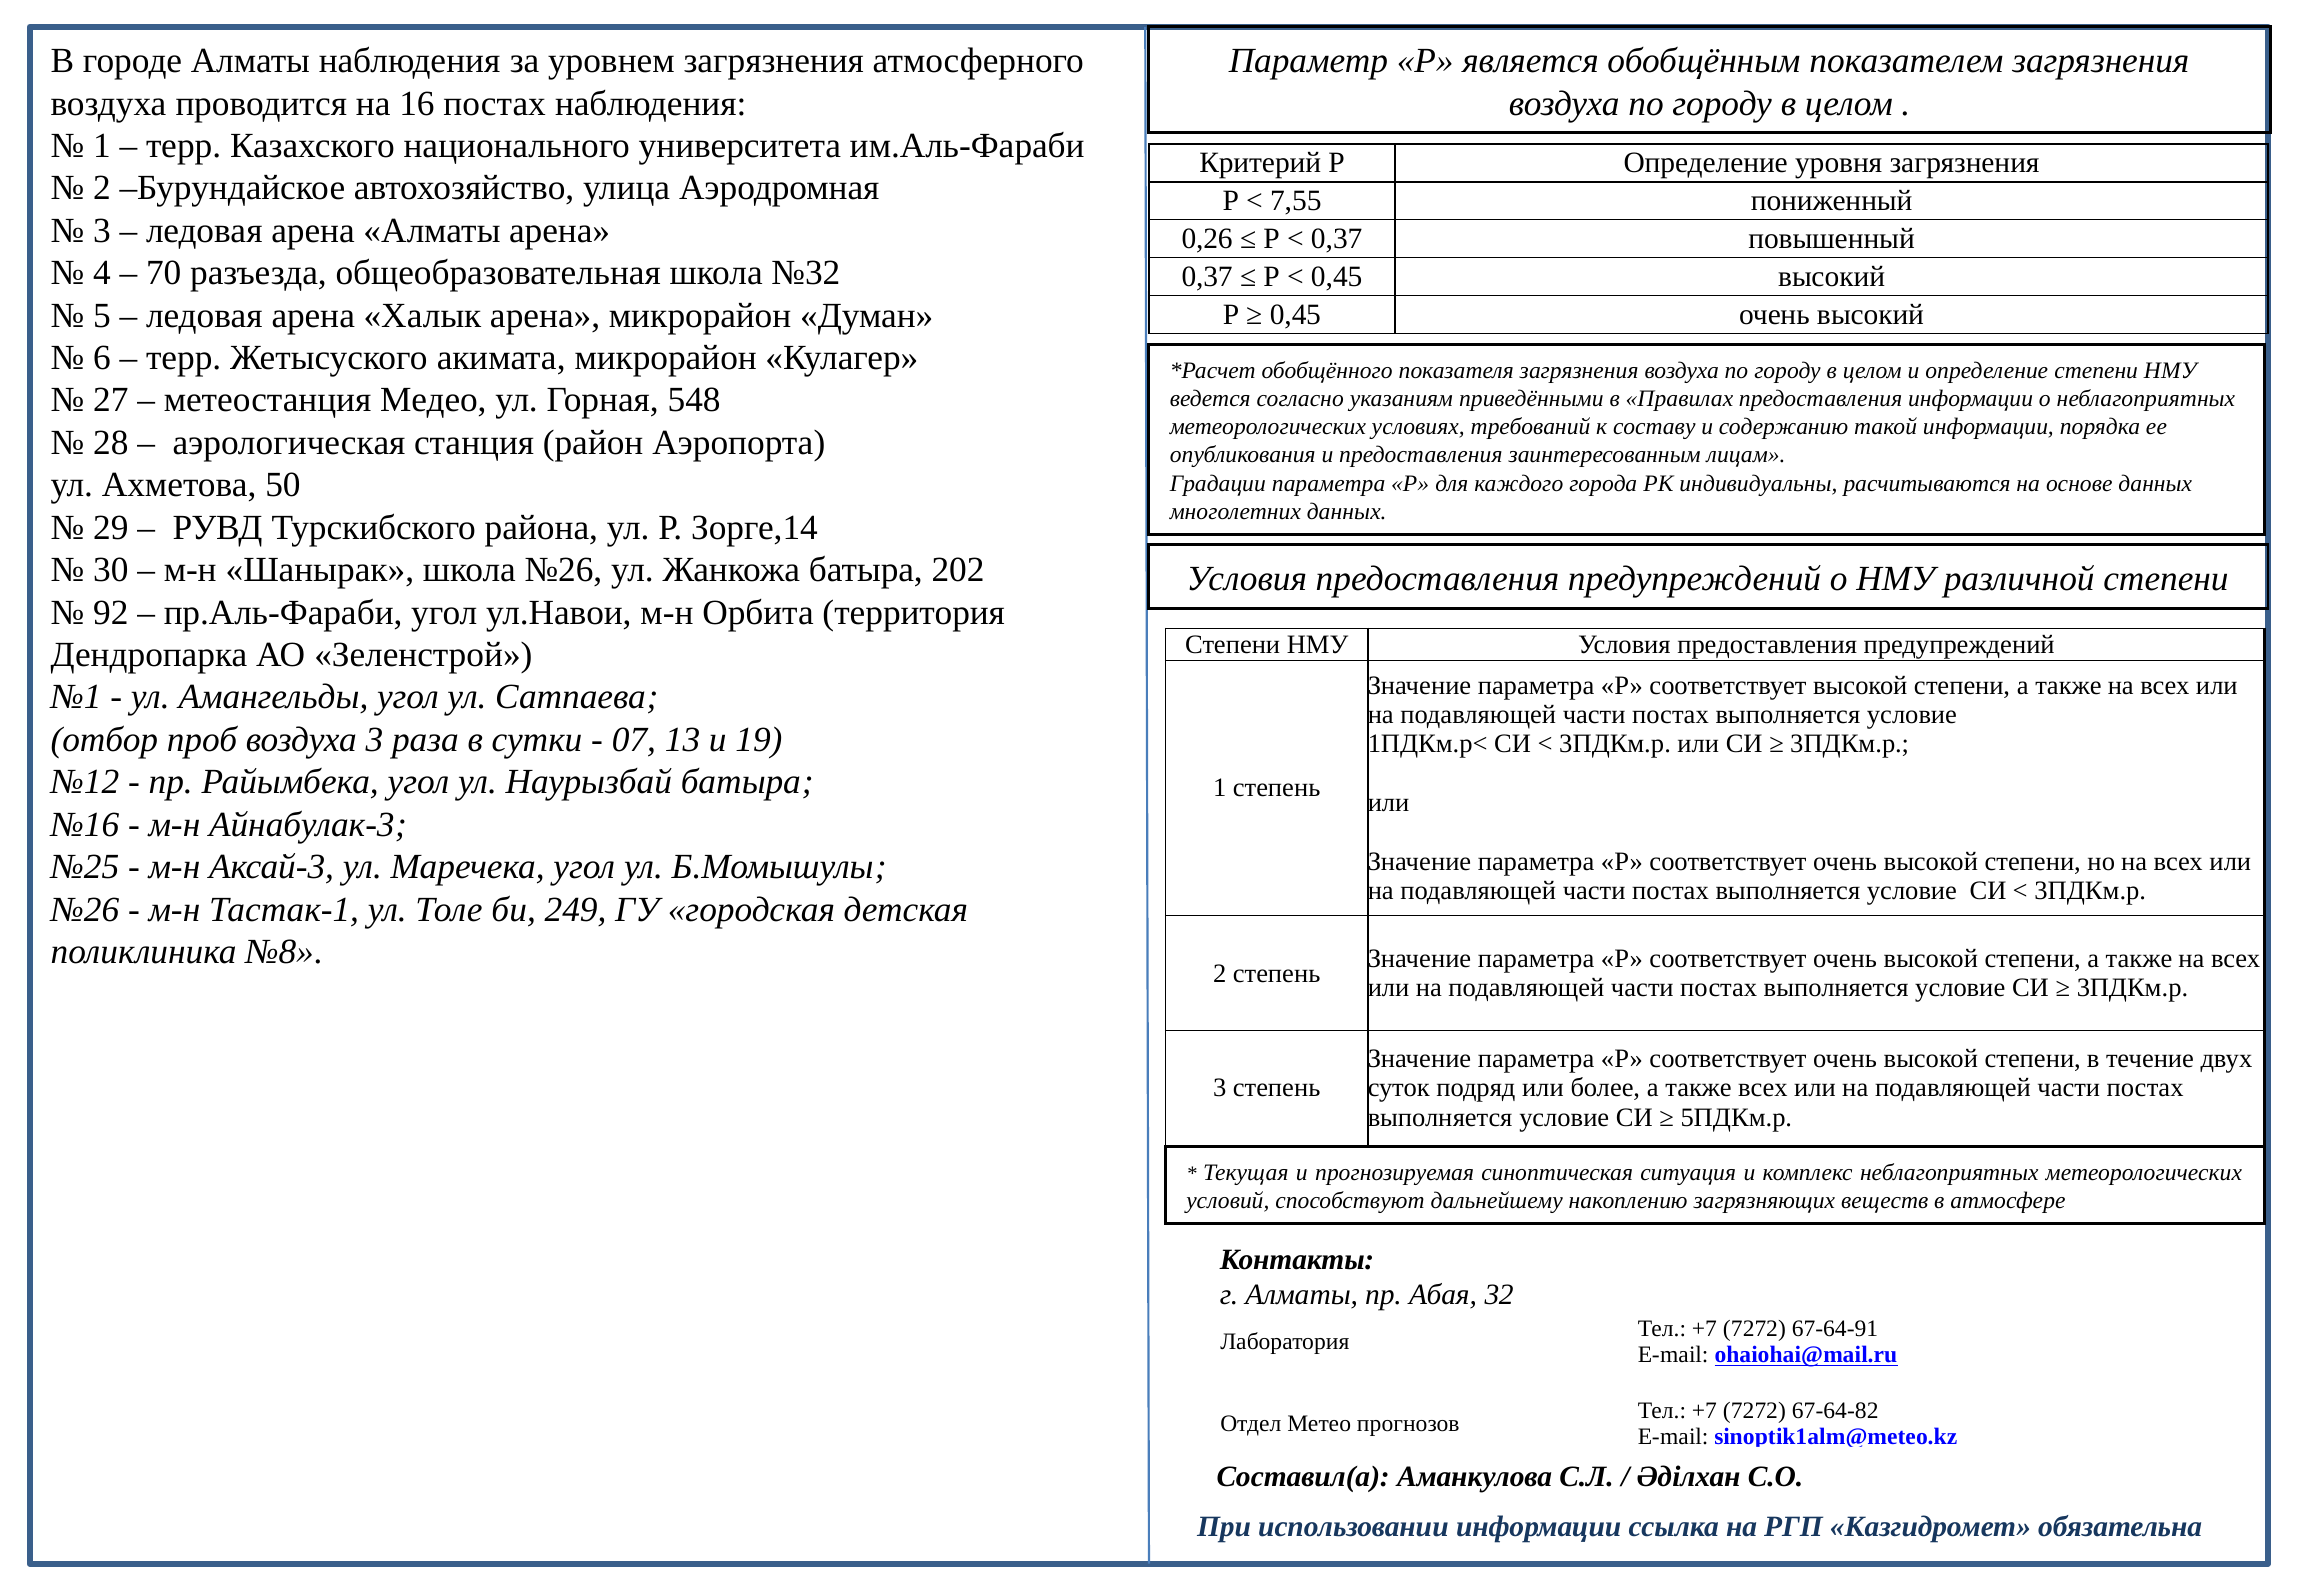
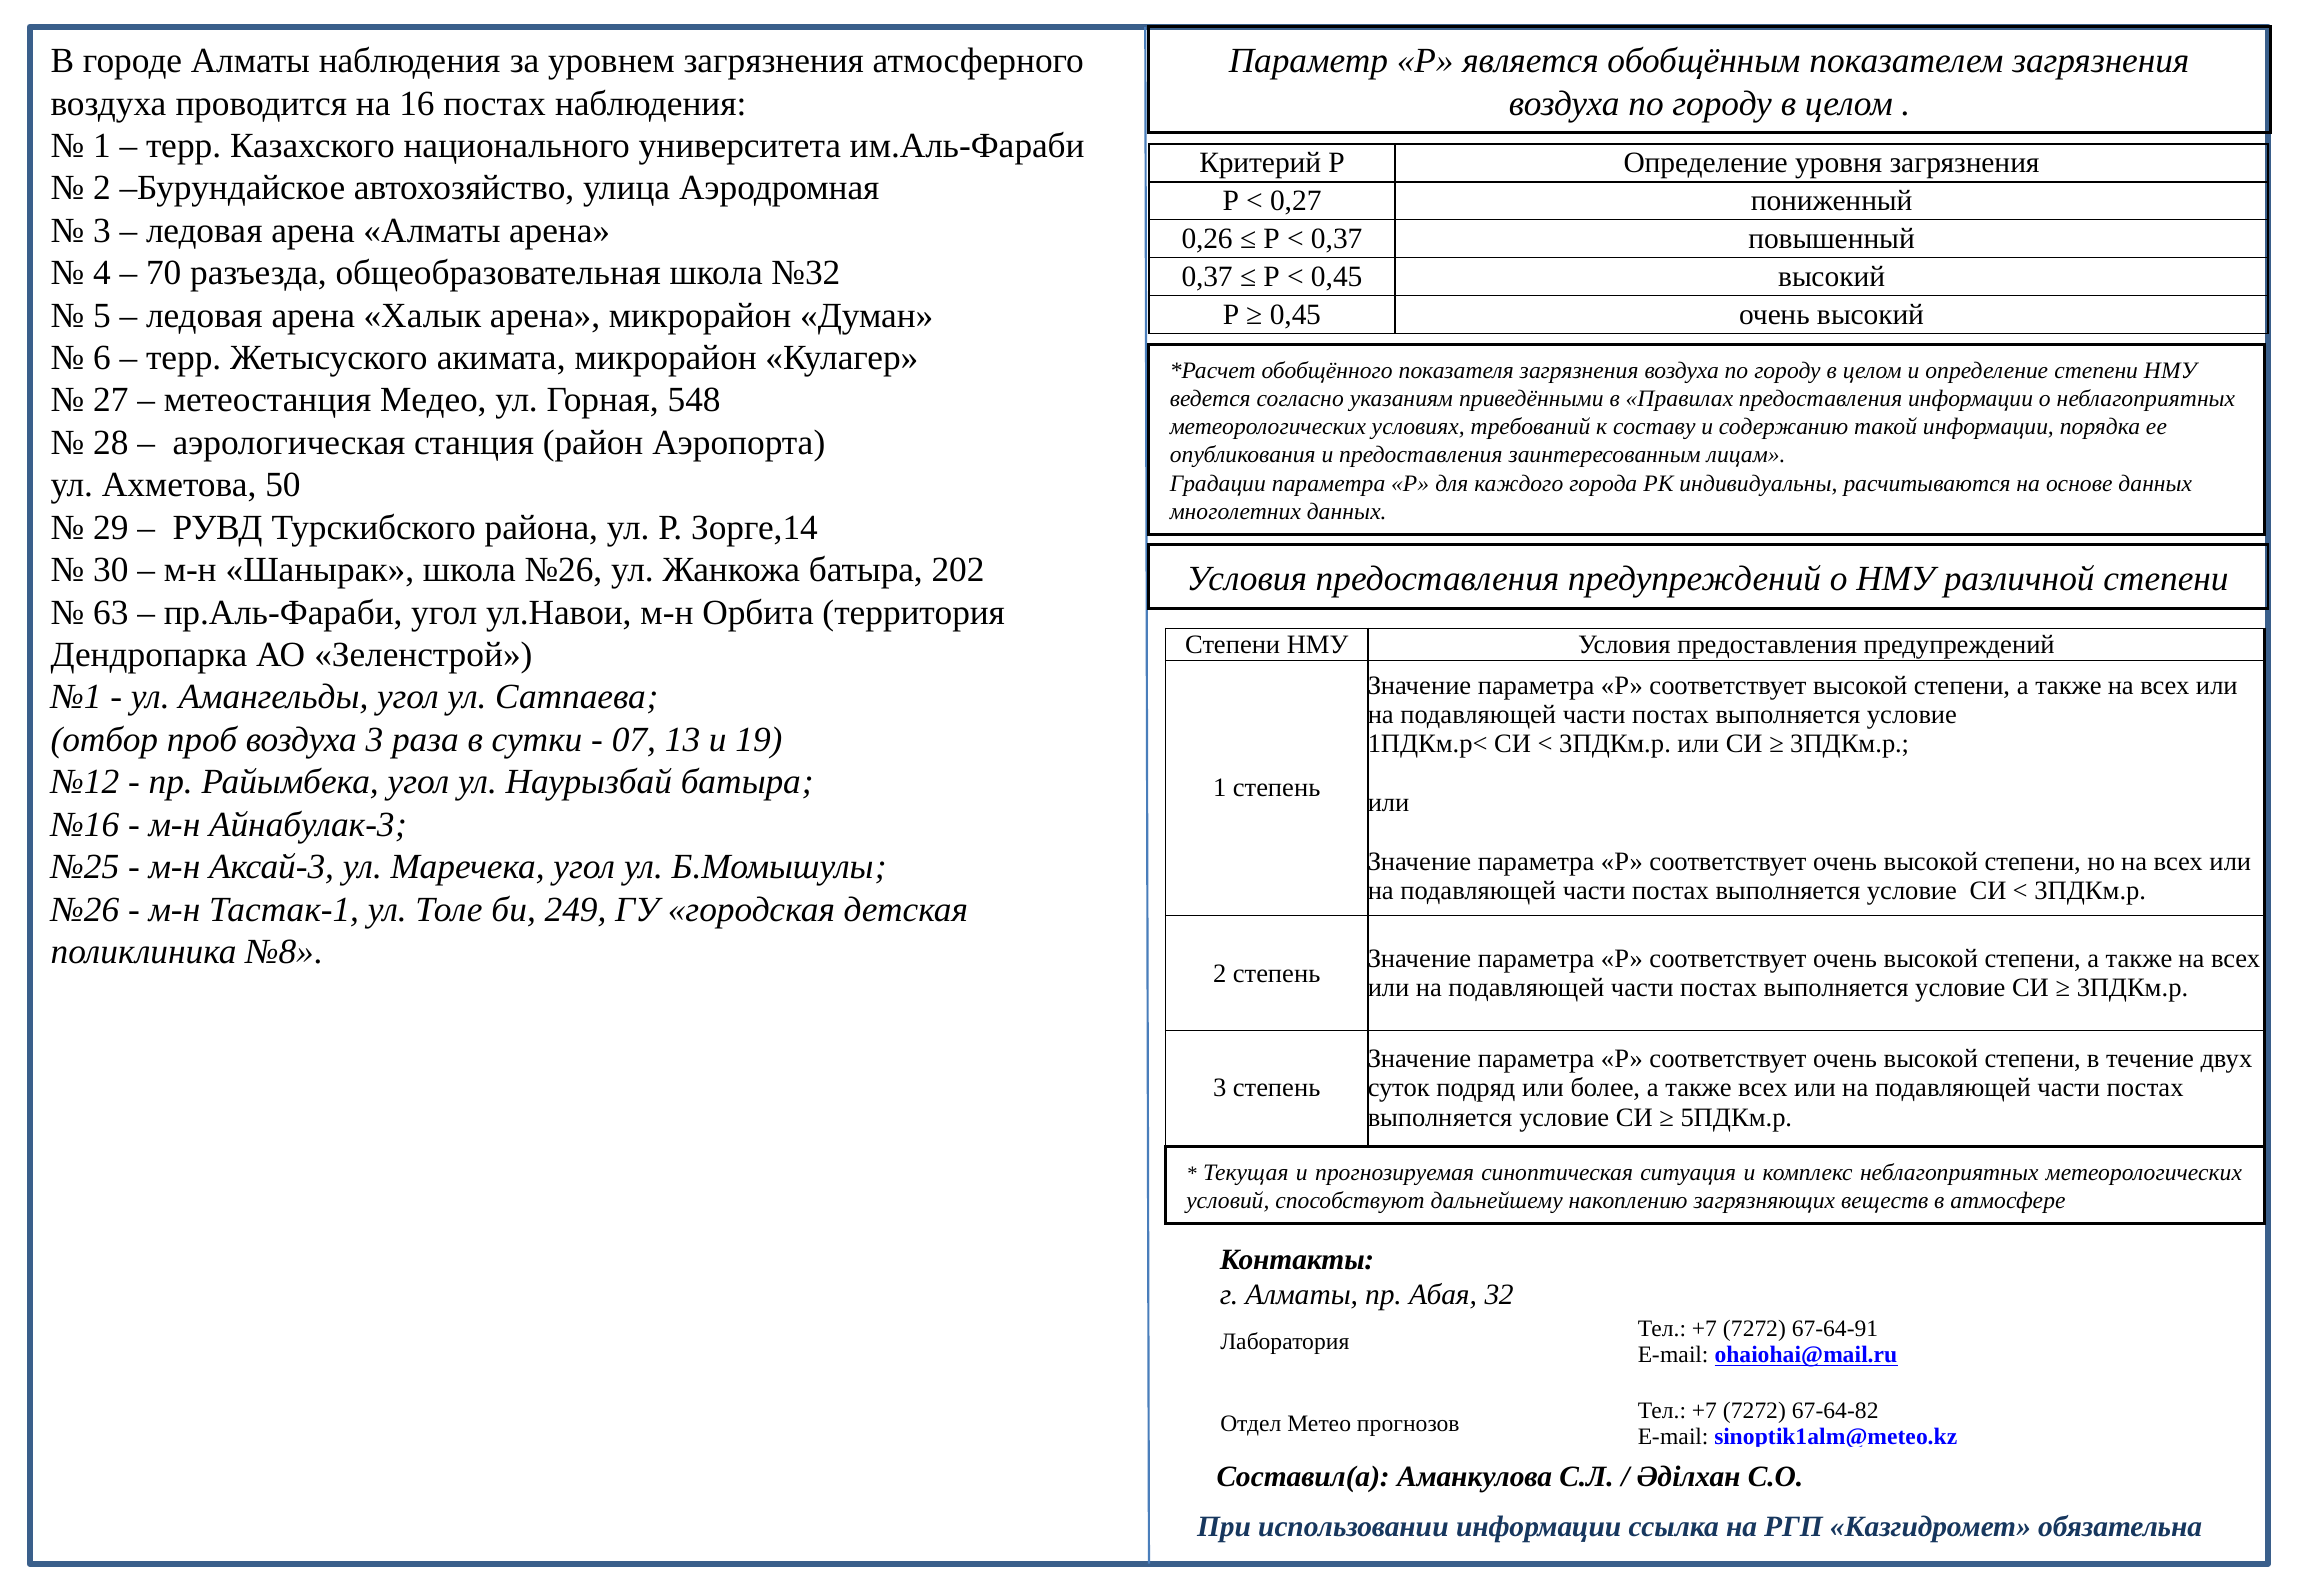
7,55: 7,55 -> 0,27
92: 92 -> 63
